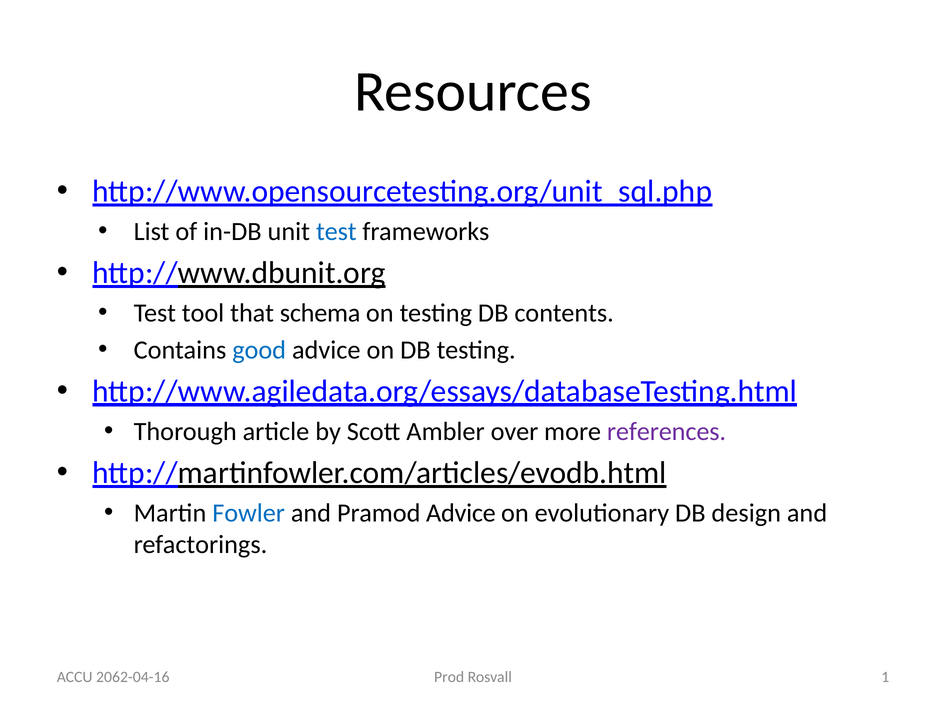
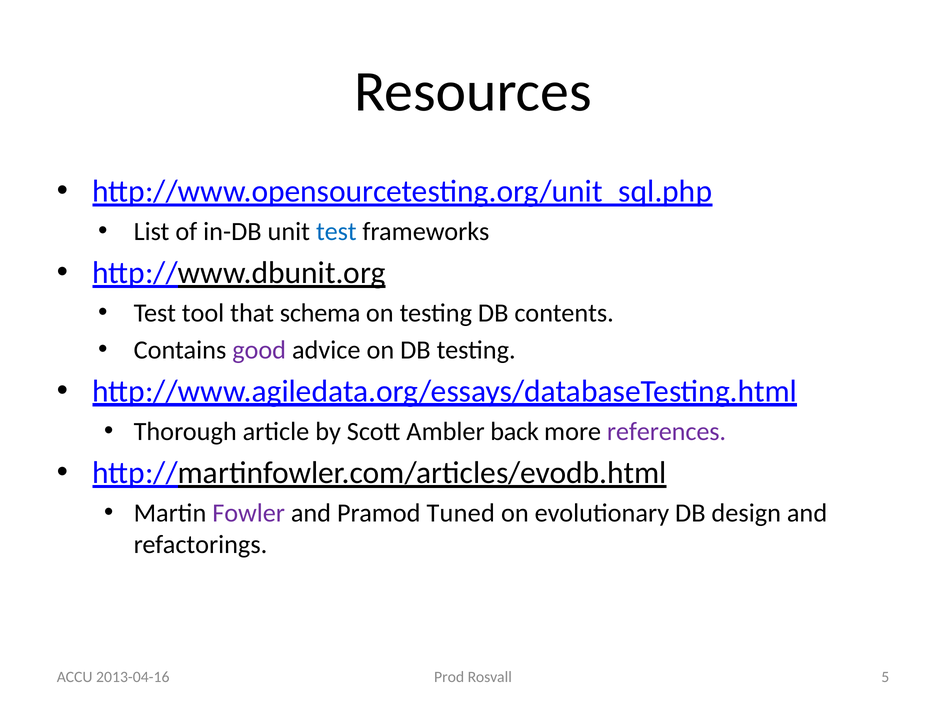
good colour: blue -> purple
over: over -> back
Fowler colour: blue -> purple
Pramod Advice: Advice -> Tuned
1: 1 -> 5
2062-04-16: 2062-04-16 -> 2013-04-16
